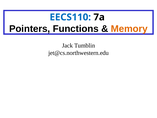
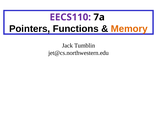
EECS110 colour: blue -> purple
